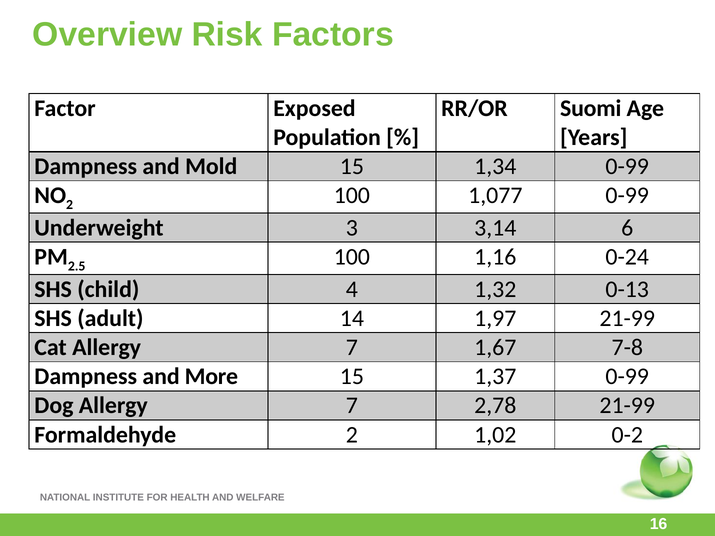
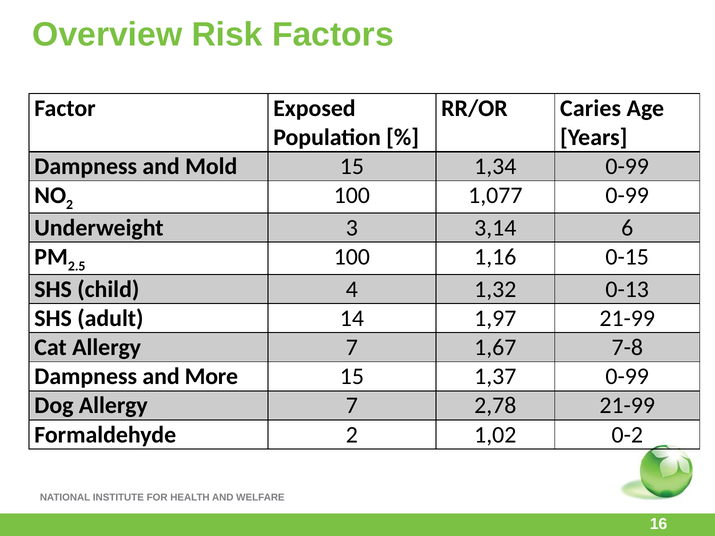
Suomi: Suomi -> Caries
0-24: 0-24 -> 0-15
